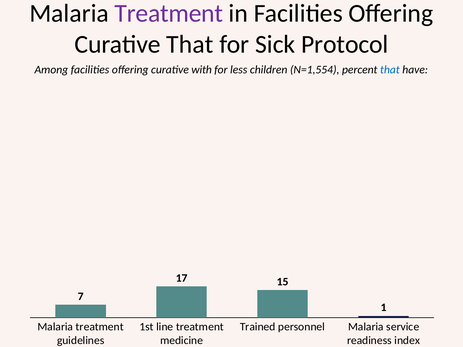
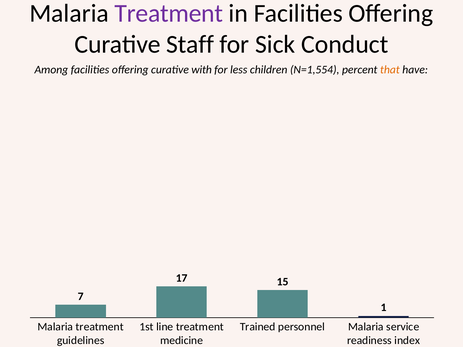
Curative That: That -> Staff
Protocol: Protocol -> Conduct
that at (390, 70) colour: blue -> orange
